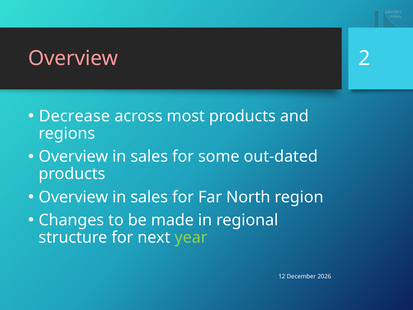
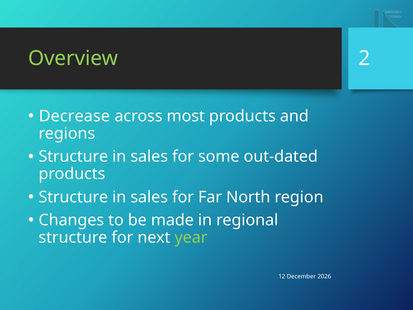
Overview at (73, 58) colour: pink -> light green
Overview at (73, 157): Overview -> Structure
Overview at (73, 197): Overview -> Structure
